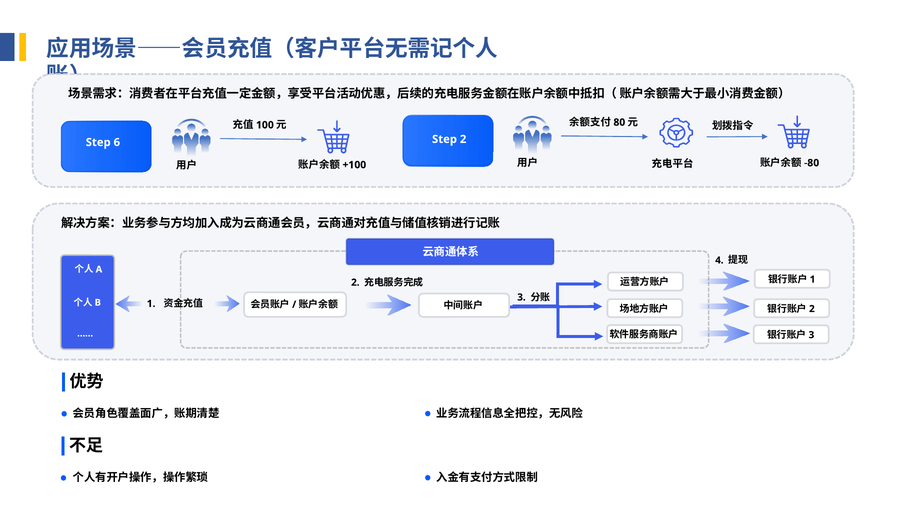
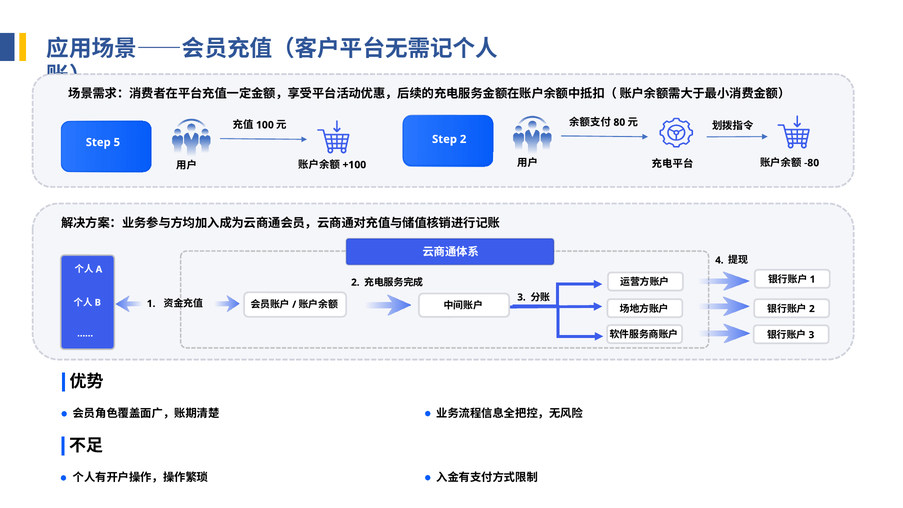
6: 6 -> 5
